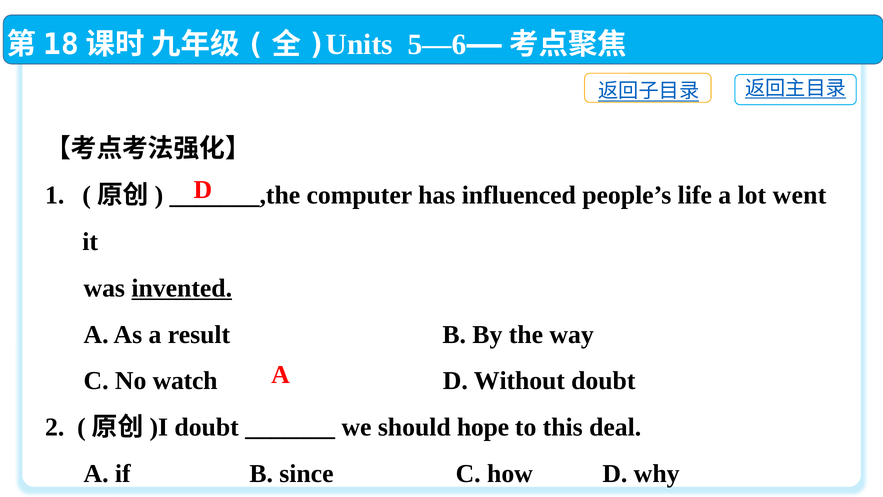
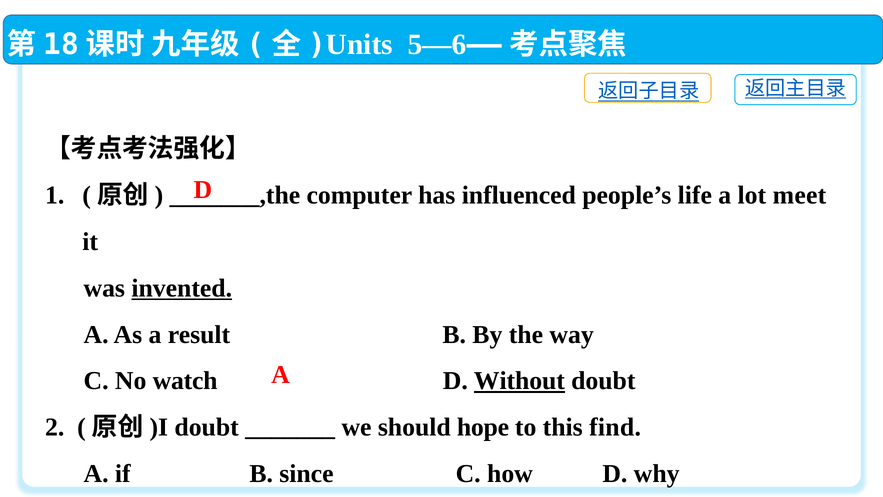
went: went -> meet
Without underline: none -> present
deal: deal -> find
